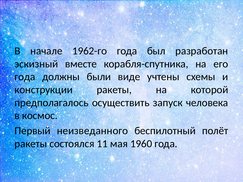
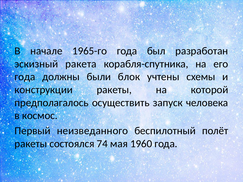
1962-го: 1962-го -> 1965-го
вместе: вместе -> ракета
виде: виде -> блок
11: 11 -> 74
